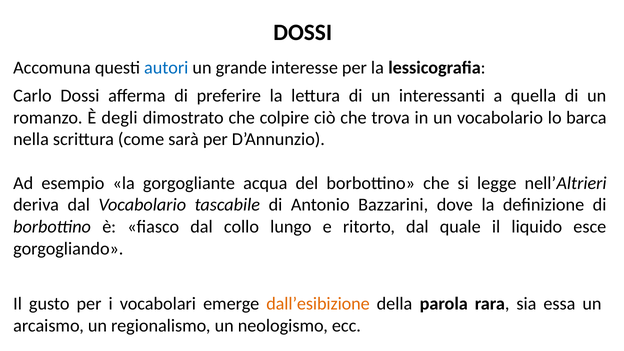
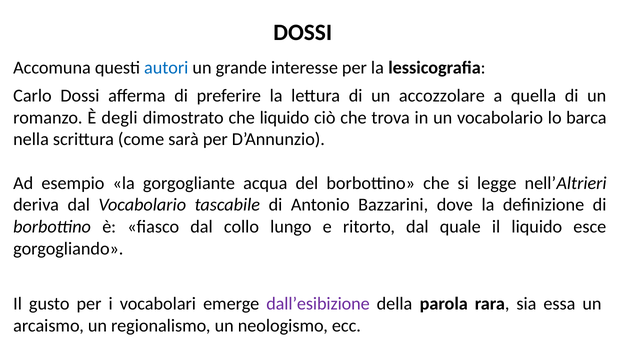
interessanti: interessanti -> accozzolare
che colpire: colpire -> liquido
dall’esibizione colour: orange -> purple
